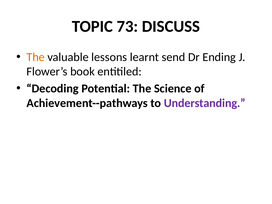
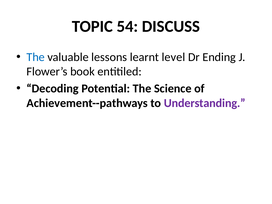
73: 73 -> 54
The at (36, 57) colour: orange -> blue
send: send -> level
